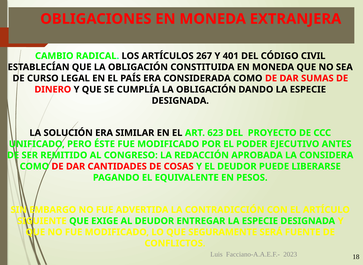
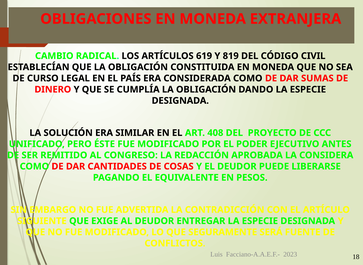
267: 267 -> 619
401: 401 -> 819
623: 623 -> 408
